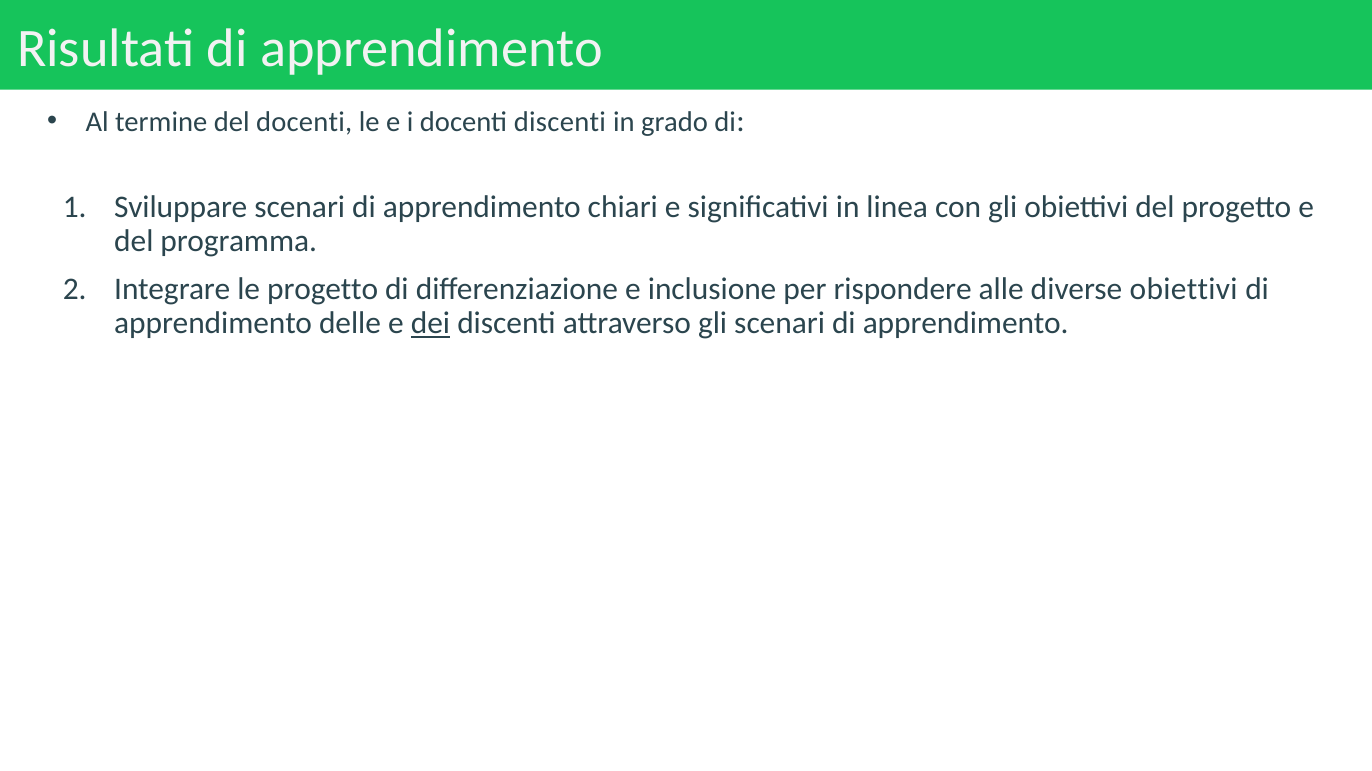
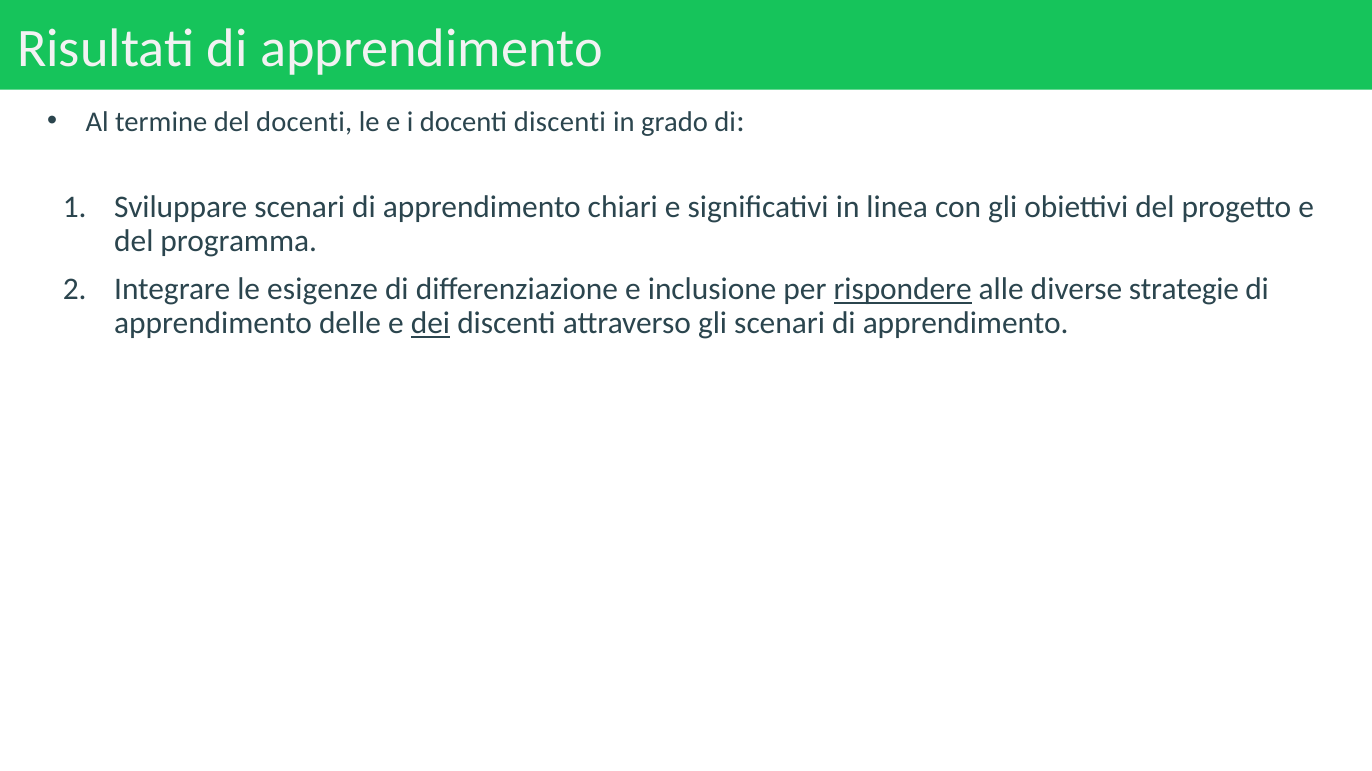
le progetto: progetto -> esigenze
rispondere underline: none -> present
diverse obiettivi: obiettivi -> strategie
